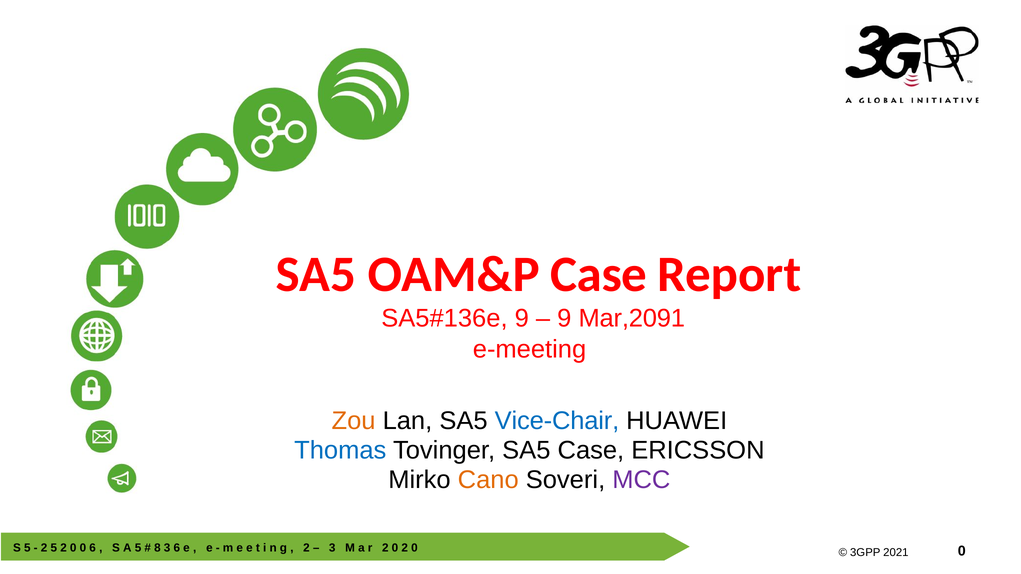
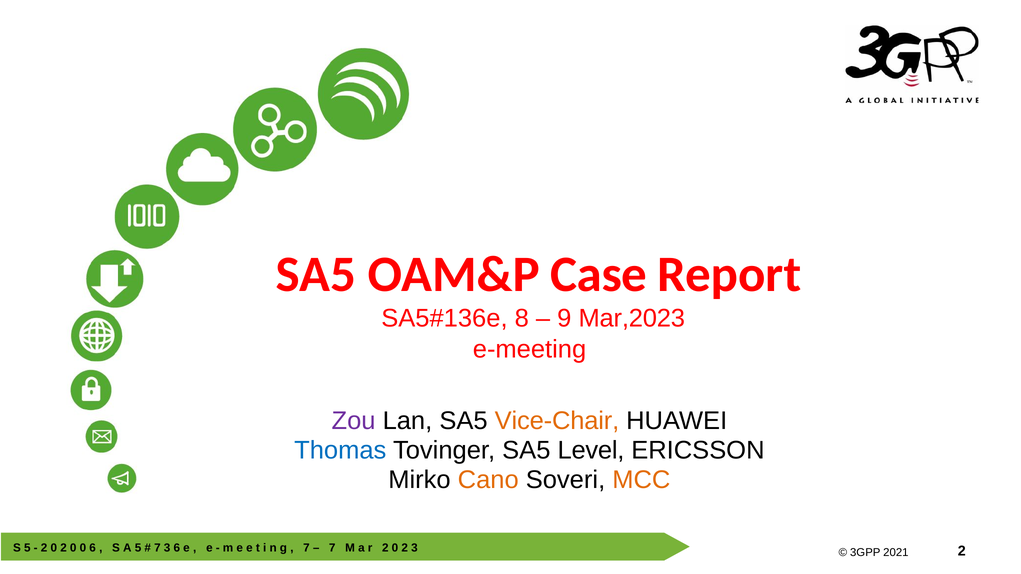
9 at (522, 319): 9 -> 8
Mar,2091: Mar,2091 -> Mar,2023
Zou colour: orange -> purple
Vice-Chair colour: blue -> orange
SA5 Case: Case -> Level
MCC colour: purple -> orange
5 at (54, 548): 5 -> 0
8 at (157, 548): 8 -> 7
2 at (306, 548): 2 -> 7
3 at (332, 548): 3 -> 7
0 at (414, 548): 0 -> 3
0 at (962, 551): 0 -> 2
